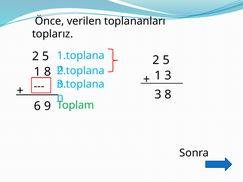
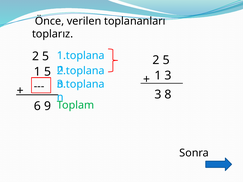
1 8: 8 -> 5
